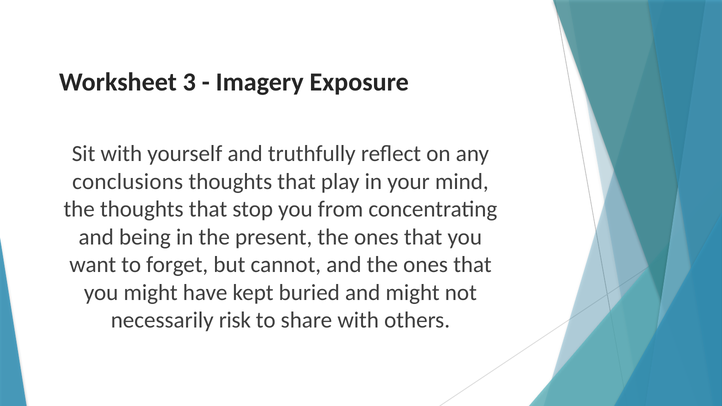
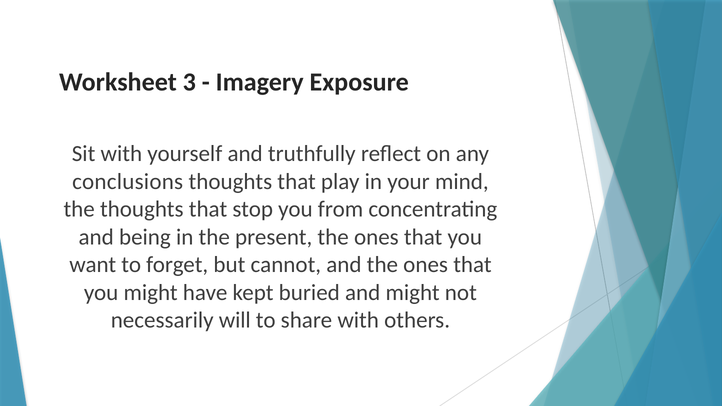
risk: risk -> will
